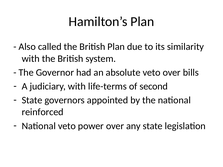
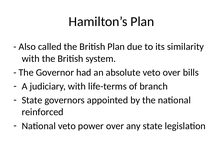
second: second -> branch
